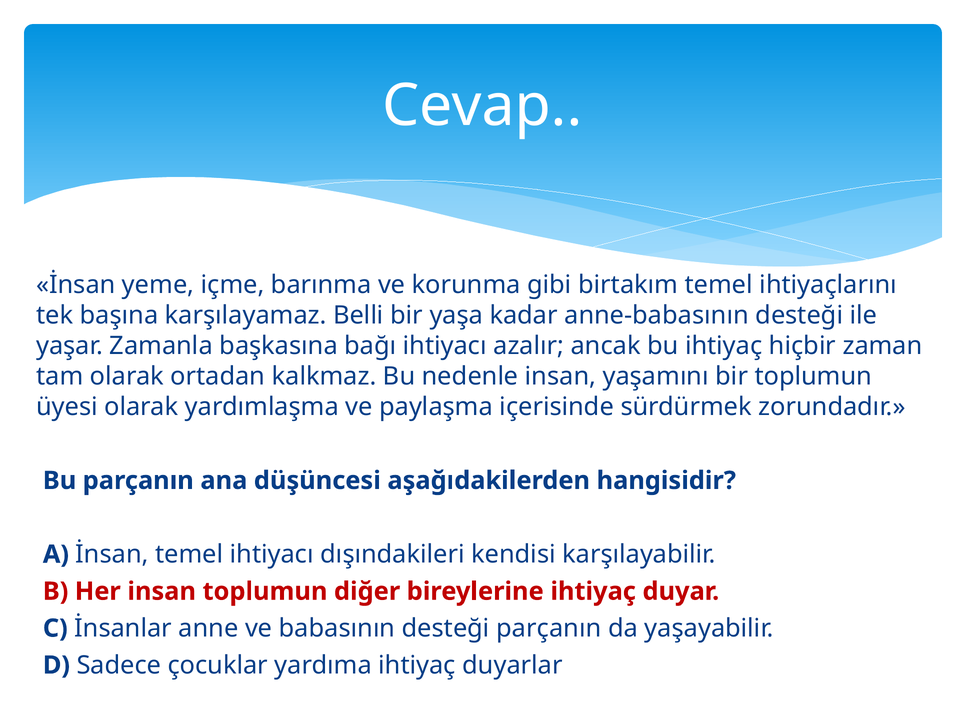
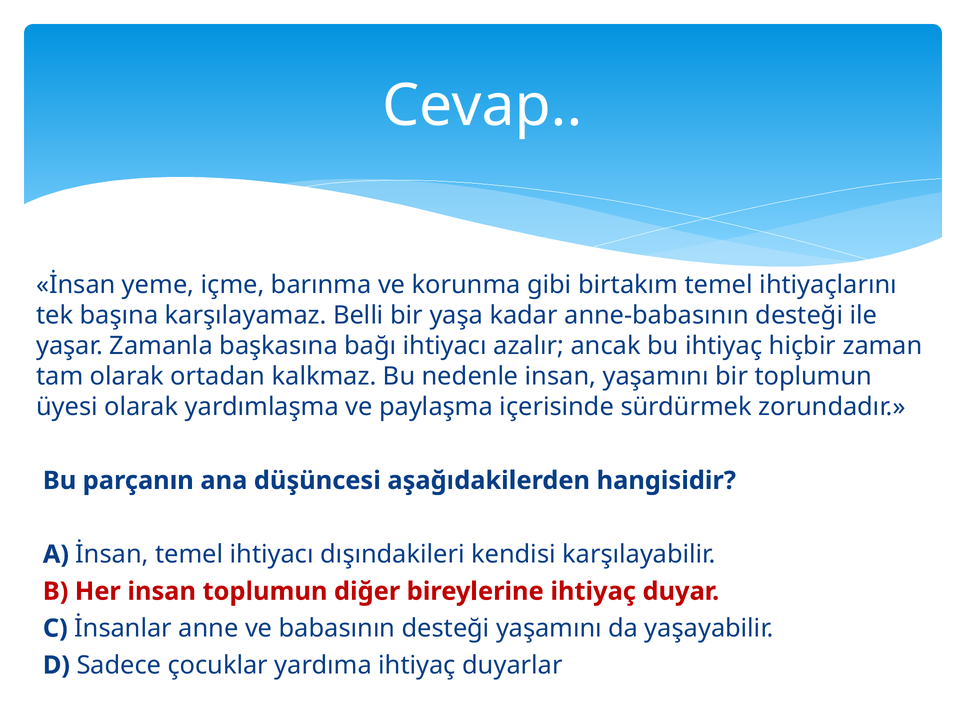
desteği parçanın: parçanın -> yaşamını
